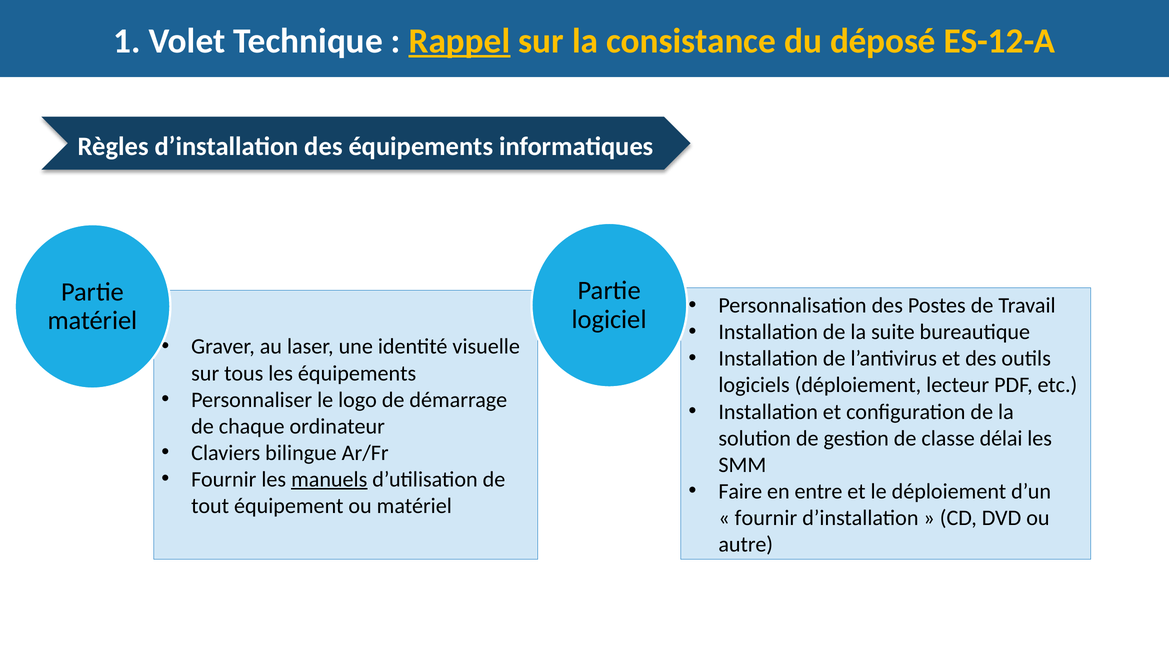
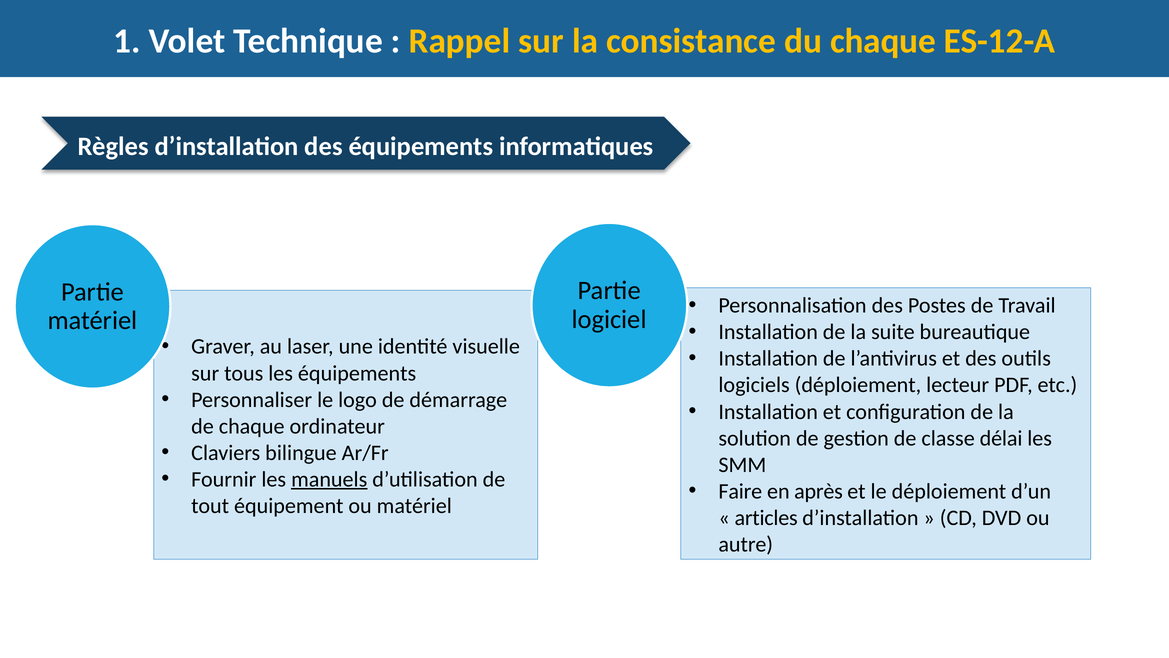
Rappel underline: present -> none
du déposé: déposé -> chaque
entre: entre -> après
fournir at (766, 518): fournir -> articles
